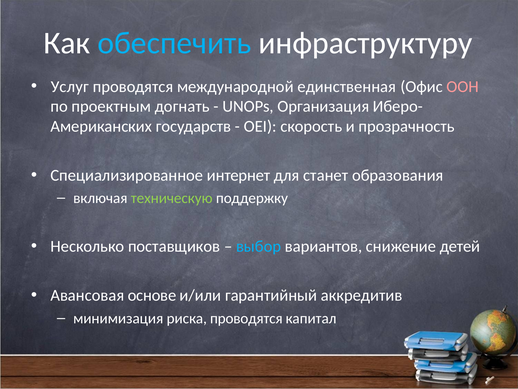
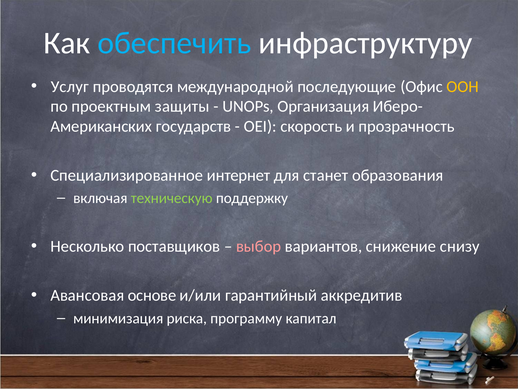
единственная: единственная -> последующие
ООН colour: pink -> yellow
догнать: догнать -> защиты
выбор colour: light blue -> pink
детей: детей -> снизу
риска проводятся: проводятся -> программу
